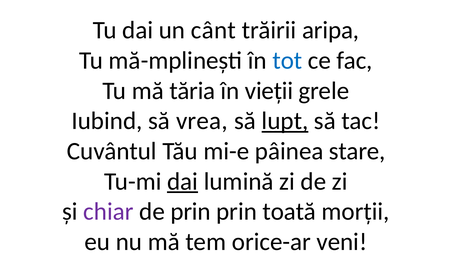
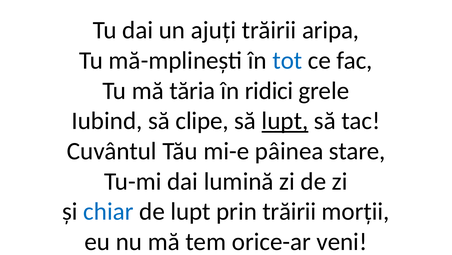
cânt: cânt -> ajuți
vieții: vieții -> ridici
vrea: vrea -> clipe
dai at (183, 181) underline: present -> none
chiar colour: purple -> blue
de prin: prin -> lupt
prin toată: toată -> trăirii
